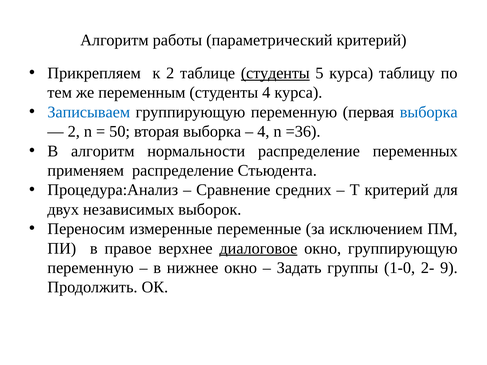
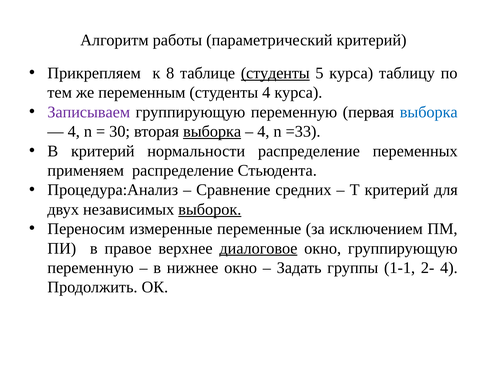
к 2: 2 -> 8
Записываем colour: blue -> purple
2 at (74, 132): 2 -> 4
50: 50 -> 30
выборка at (212, 132) underline: none -> present
=36: =36 -> =33
В алгоритм: алгоритм -> критерий
выборок underline: none -> present
1-0: 1-0 -> 1-1
2- 9: 9 -> 4
